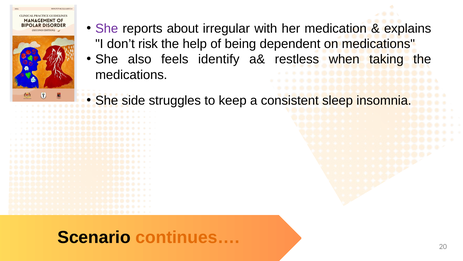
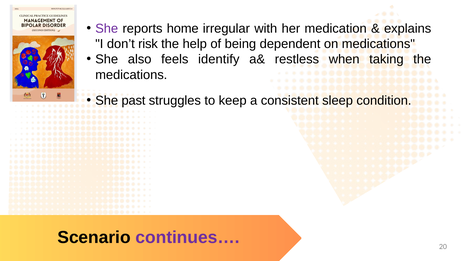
about: about -> home
side: side -> past
insomnia: insomnia -> condition
continues… colour: orange -> purple
